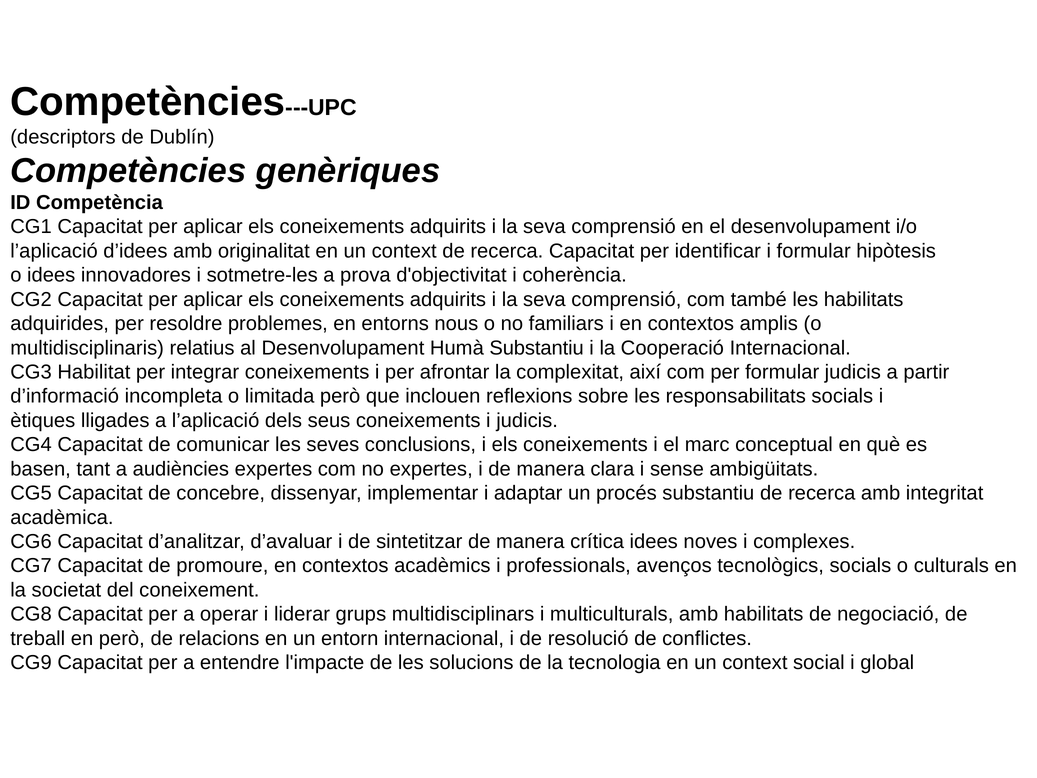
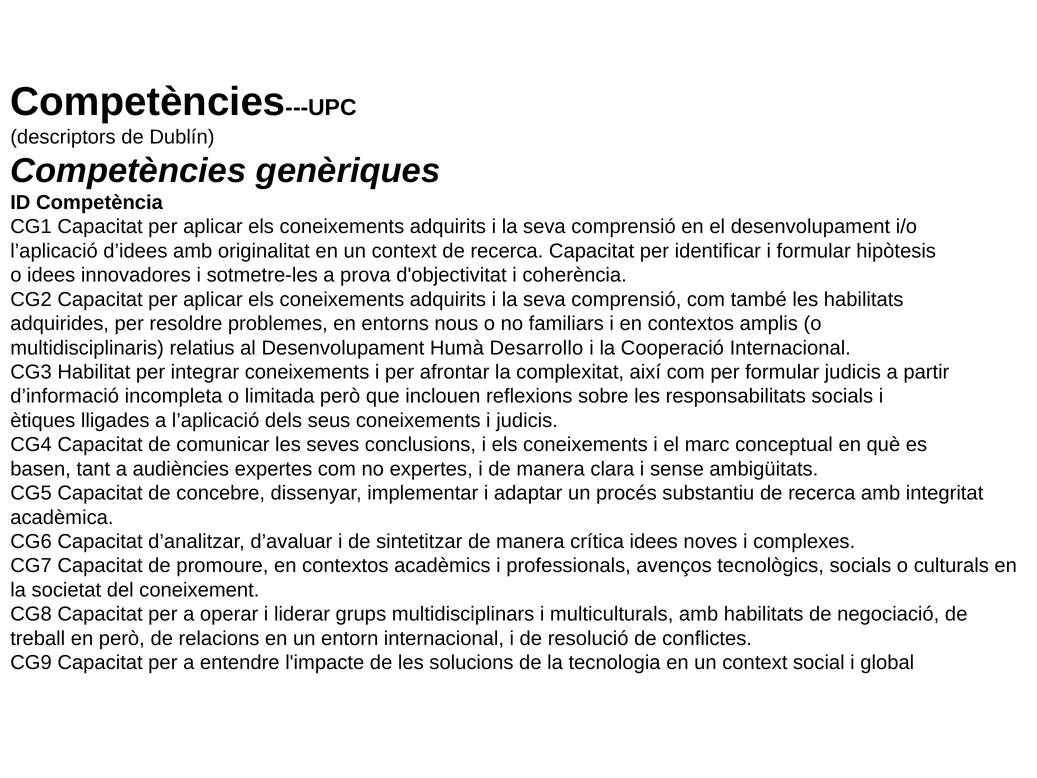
Humà Substantiu: Substantiu -> Desarrollo
